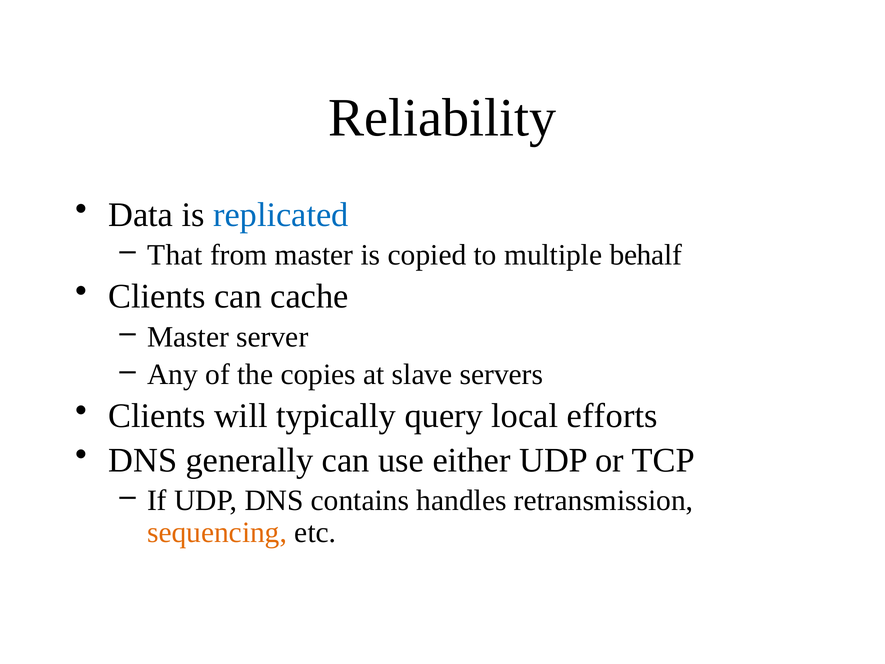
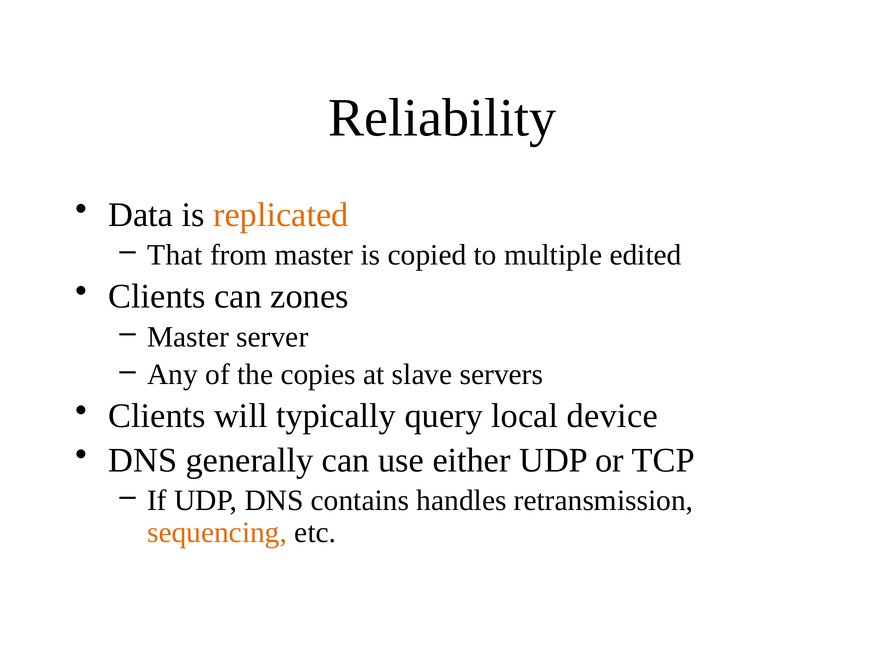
replicated colour: blue -> orange
behalf: behalf -> edited
cache: cache -> zones
efforts: efforts -> device
